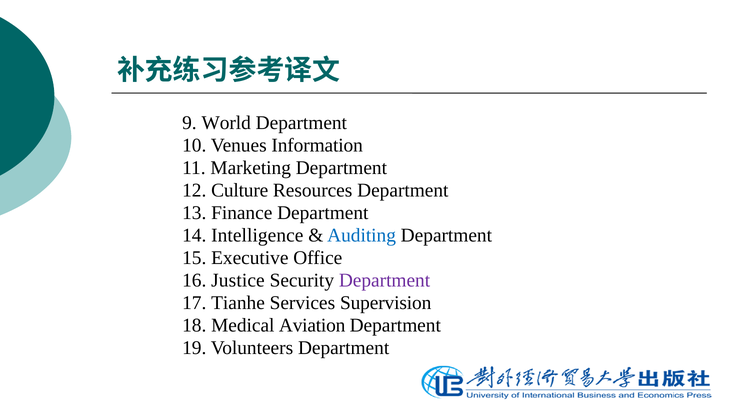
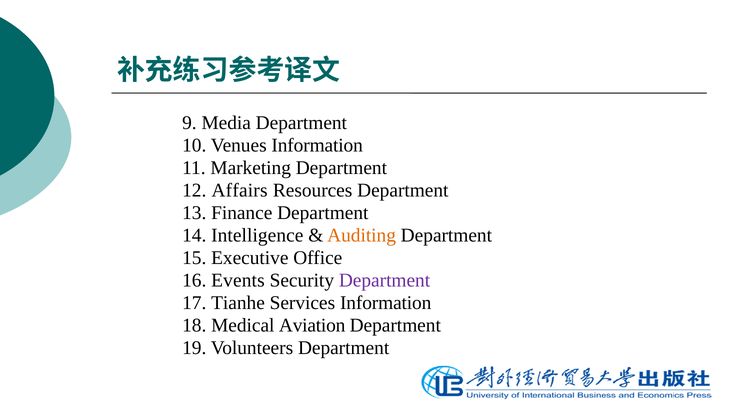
World: World -> Media
Culture: Culture -> Affairs
Auditing colour: blue -> orange
Justice: Justice -> Events
Services Supervision: Supervision -> Information
